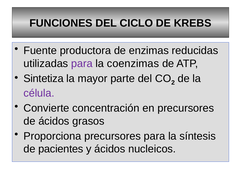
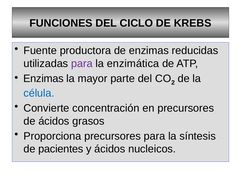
coenzimas: coenzimas -> enzimática
Sintetiza at (43, 78): Sintetiza -> Enzimas
célula colour: purple -> blue
